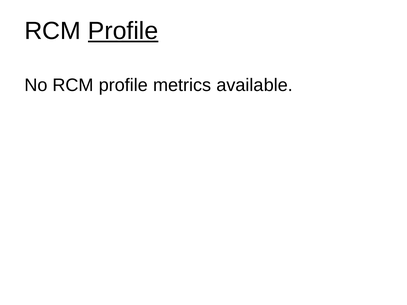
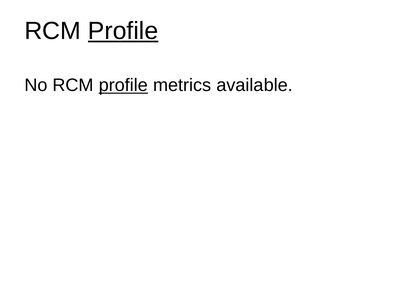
profile at (123, 85) underline: none -> present
